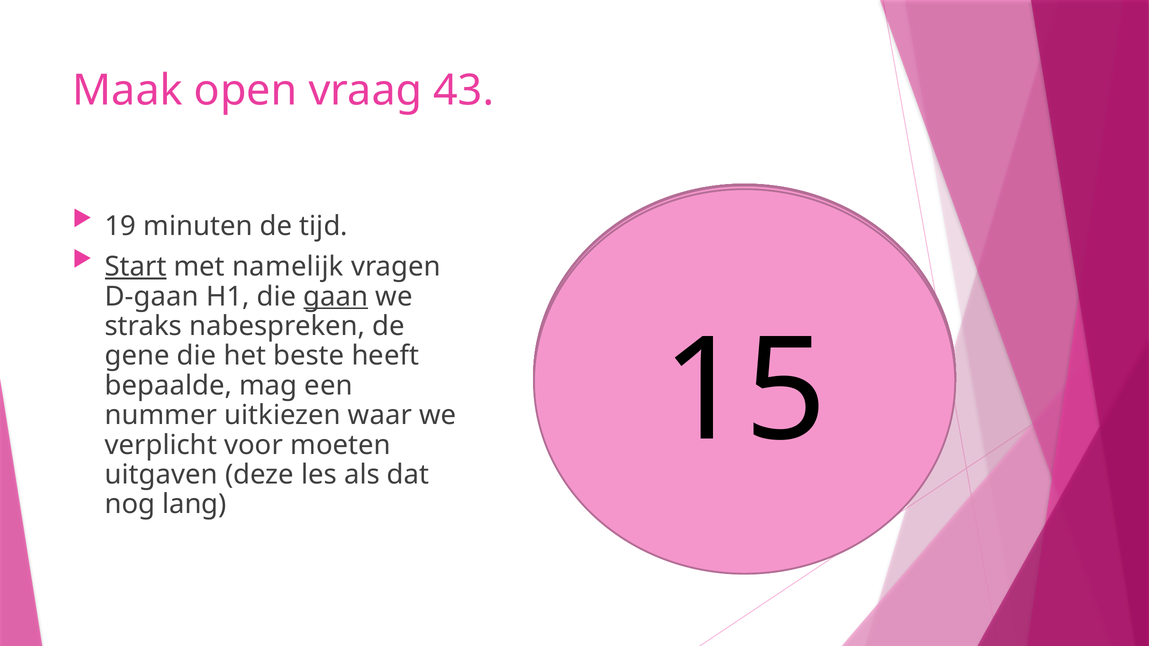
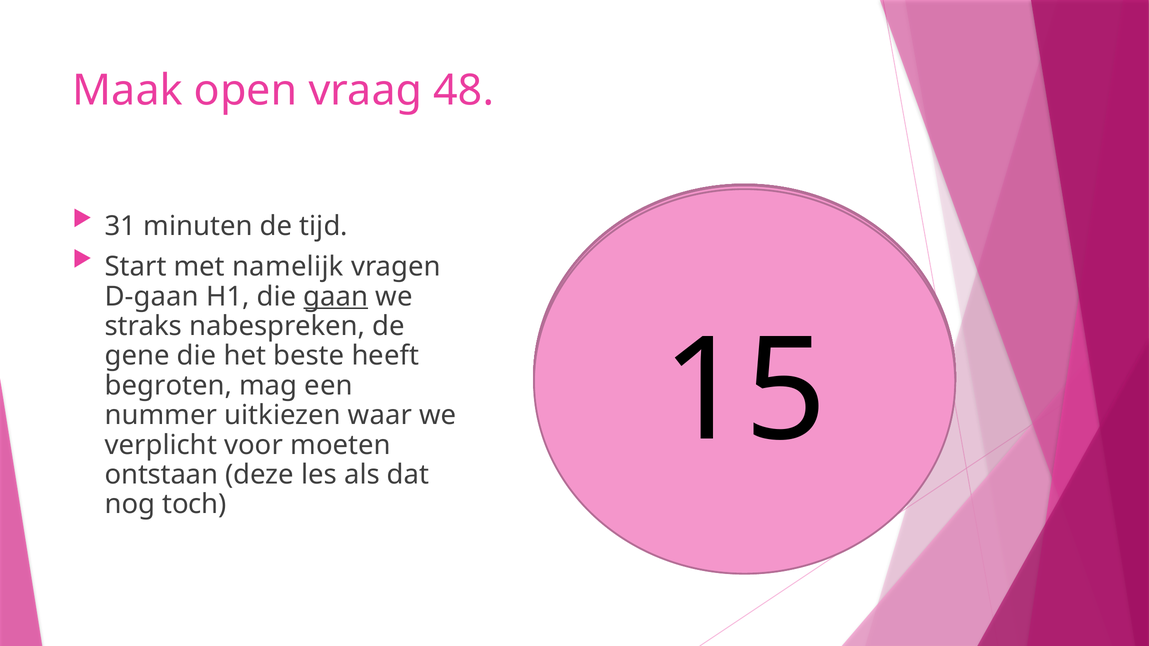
43: 43 -> 48
19: 19 -> 31
Start underline: present -> none
bepaalde: bepaalde -> begroten
uitgaven: uitgaven -> ontstaan
lang: lang -> toch
